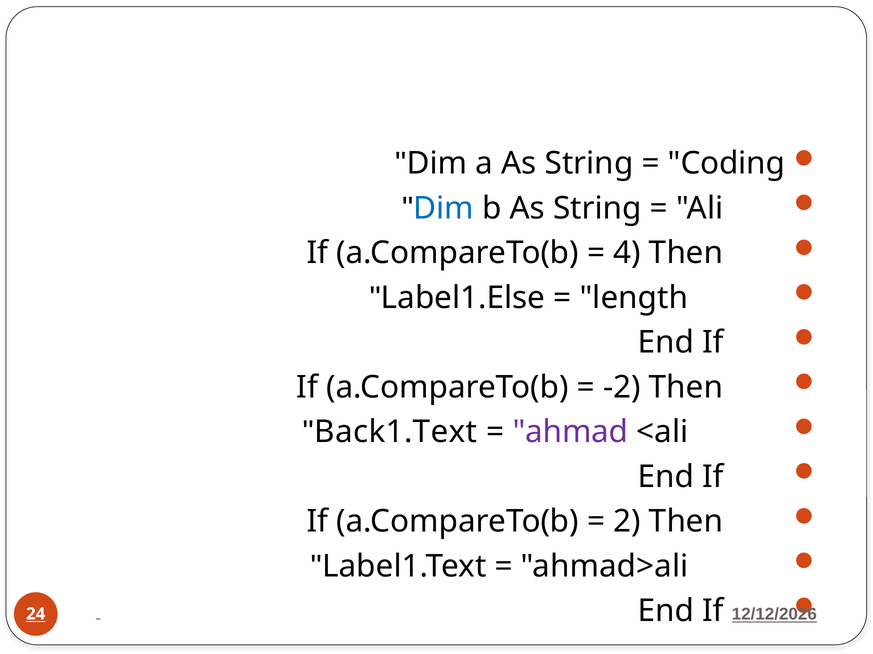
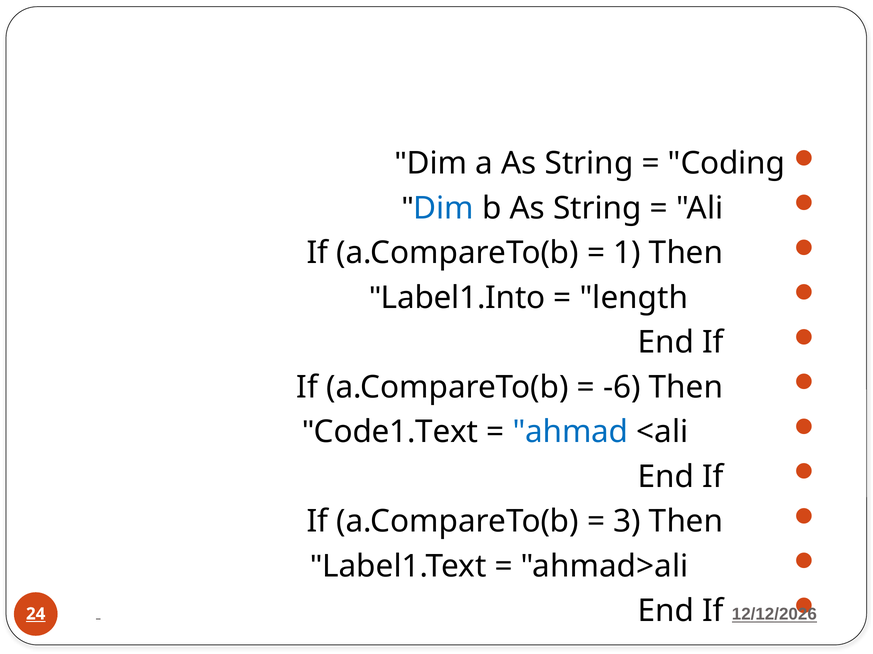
4: 4 -> 1
Label1.Else: Label1.Else -> Label1.Into
-2: -2 -> -6
Back1.Text: Back1.Text -> Code1.Text
ahmad colour: purple -> blue
2: 2 -> 3
